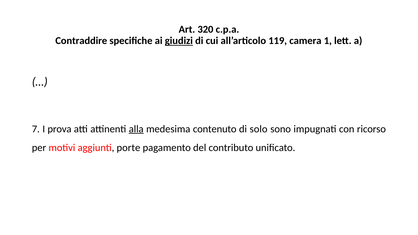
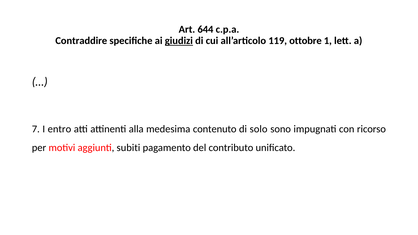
320: 320 -> 644
camera: camera -> ottobre
prova: prova -> entro
alla underline: present -> none
porte: porte -> subiti
